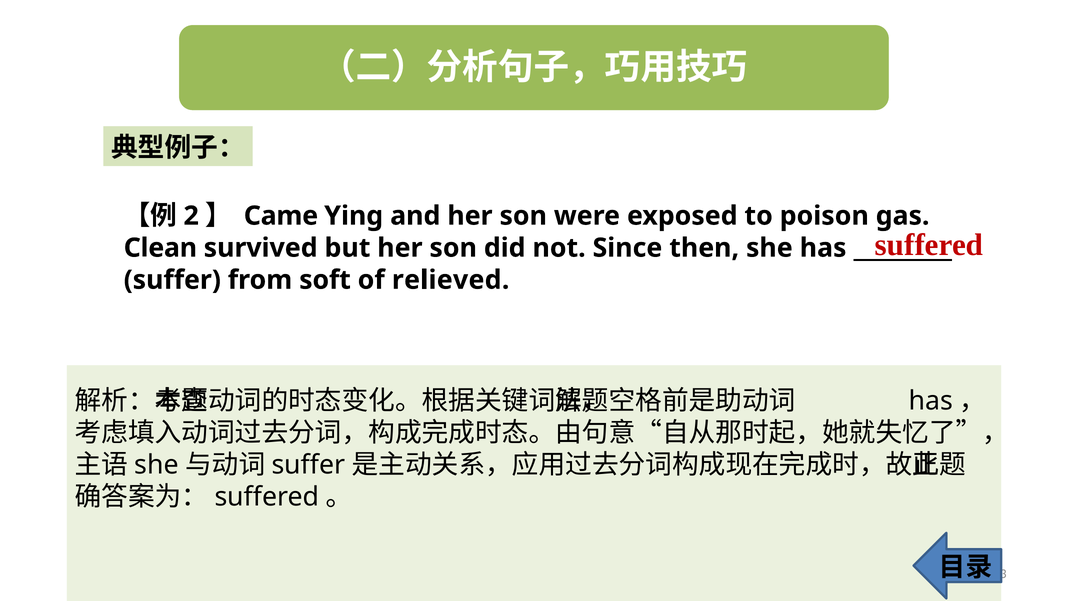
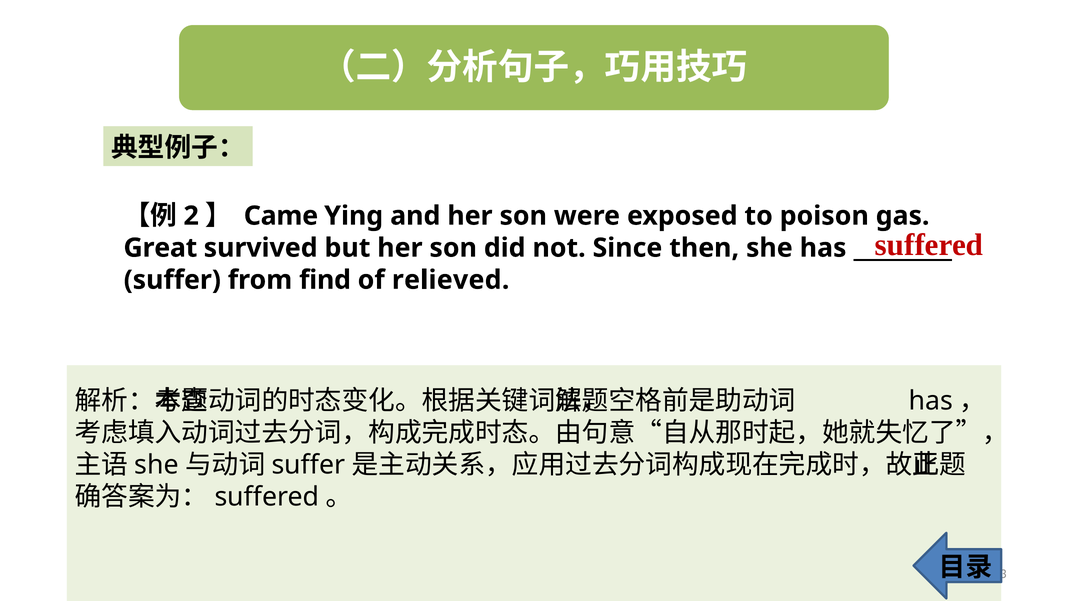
Clean: Clean -> Great
soft: soft -> find
